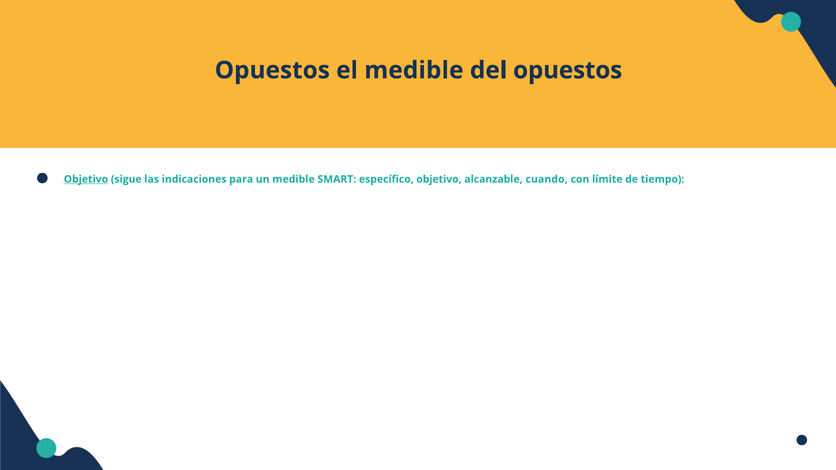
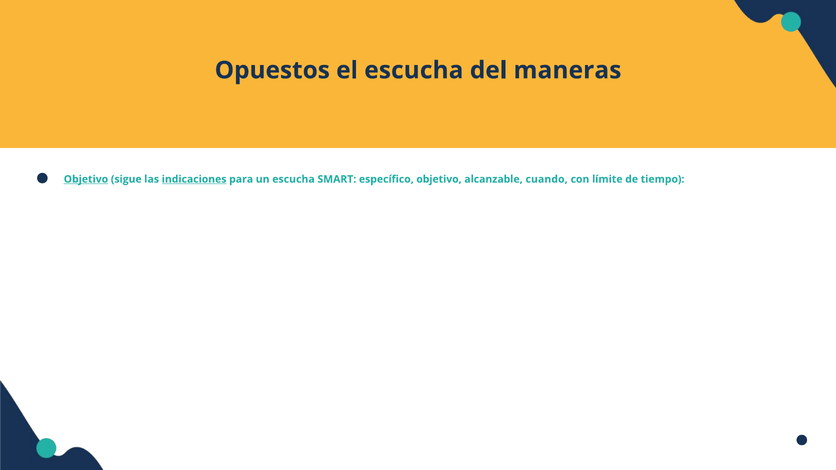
el medible: medible -> escucha
del opuestos: opuestos -> maneras
indicaciones underline: none -> present
un medible: medible -> escucha
